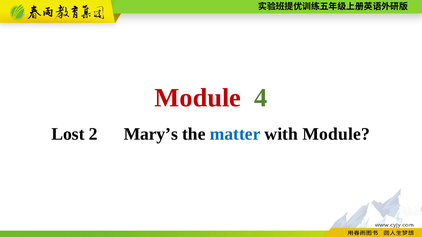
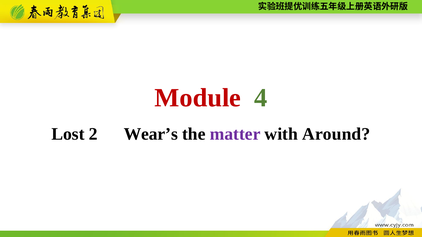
Mary’s: Mary’s -> Wear’s
matter colour: blue -> purple
with Module: Module -> Around
